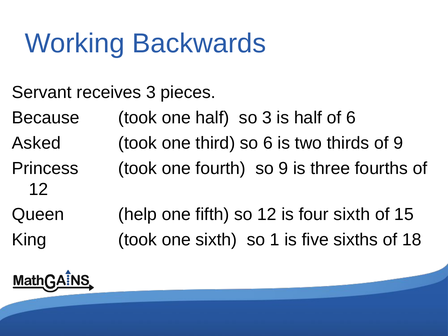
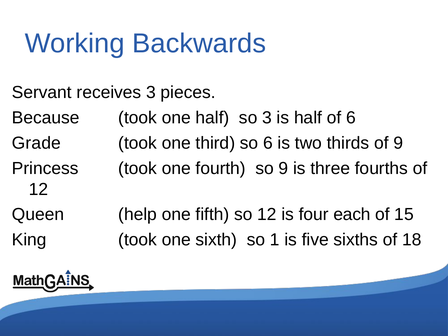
Asked: Asked -> Grade
four sixth: sixth -> each
